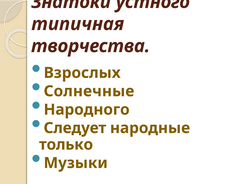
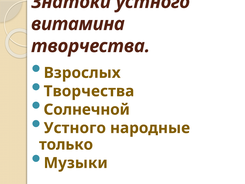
типичная: типичная -> витамина
Солнечные at (89, 91): Солнечные -> Творчества
Народного: Народного -> Солнечной
Следует at (75, 128): Следует -> Устного
